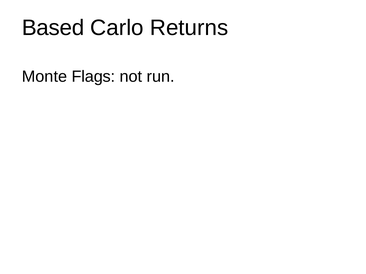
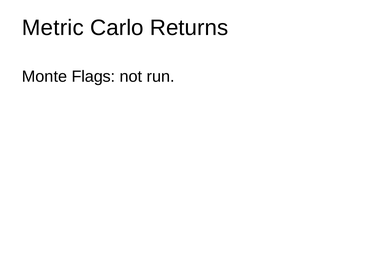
Based: Based -> Metric
